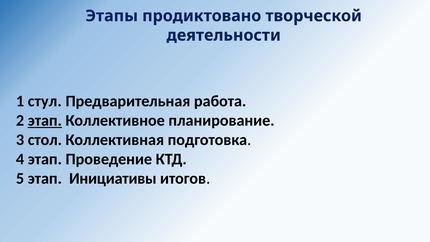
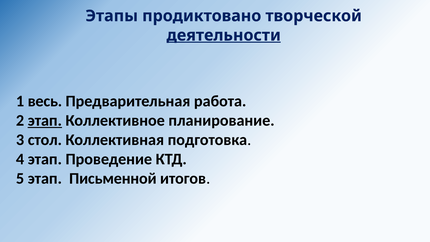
деятельности underline: none -> present
стул: стул -> весь
Инициативы: Инициативы -> Письменной
